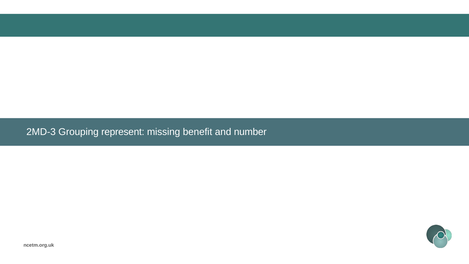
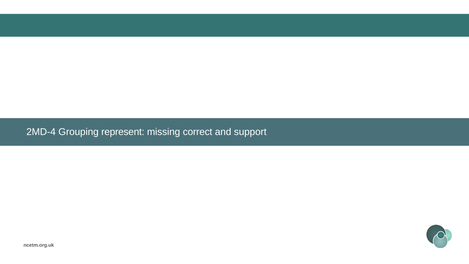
2MD-3: 2MD-3 -> 2MD-4
benefit: benefit -> correct
number: number -> support
